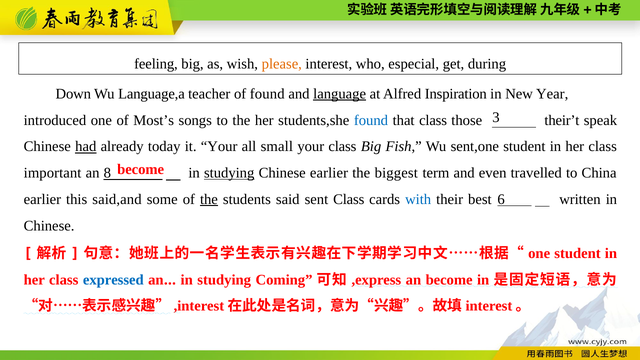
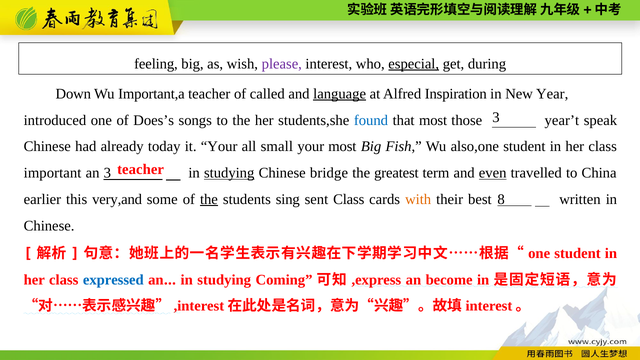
please colour: orange -> purple
especial underline: none -> present
Language,a: Language,a -> Important,a
of found: found -> called
Most’s: Most’s -> Does’s
that class: class -> most
their’t: their’t -> year’t
had underline: present -> none
your class: class -> most
sent,one: sent,one -> also,one
become at (141, 170): become -> teacher
an 8: 8 -> 3
Chinese earlier: earlier -> bridge
biggest: biggest -> greatest
even underline: none -> present
said,and: said,and -> very,and
said: said -> sing
with colour: blue -> orange
6: 6 -> 8
